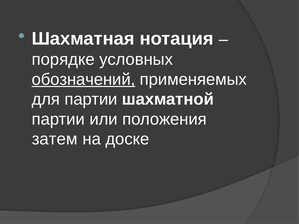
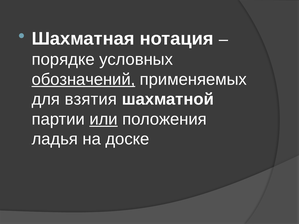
для партии: партии -> взятия
или underline: none -> present
затем: затем -> ладья
